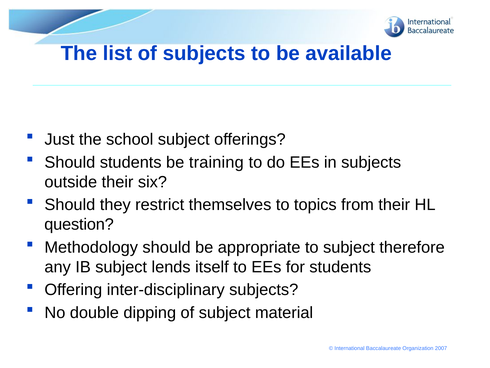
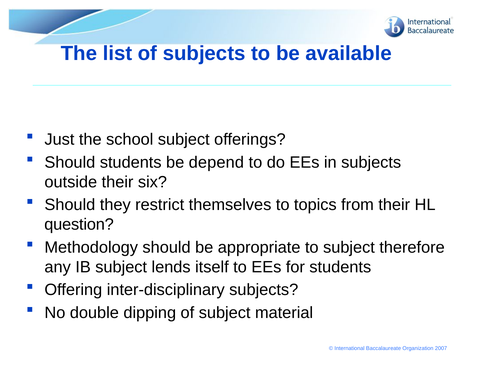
training: training -> depend
